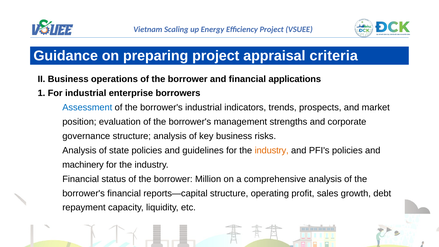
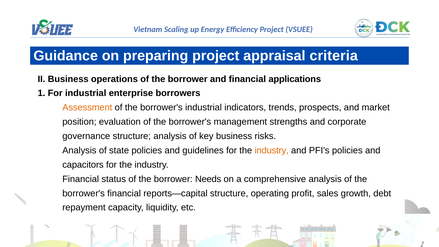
Assessment colour: blue -> orange
machinery: machinery -> capacitors
Million: Million -> Needs
